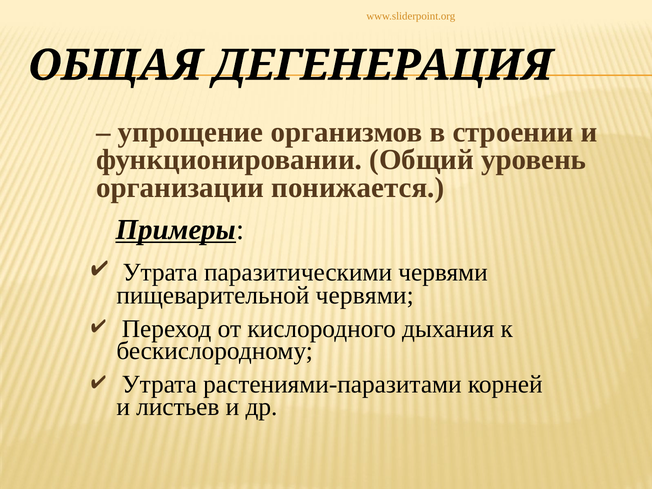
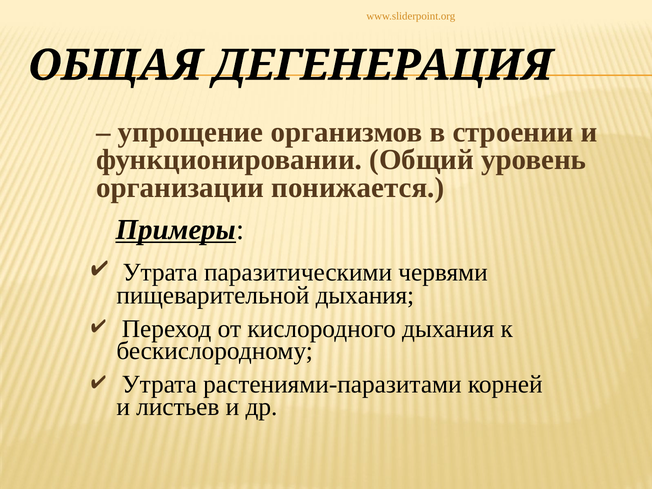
пищеварительной червями: червями -> дыхания
